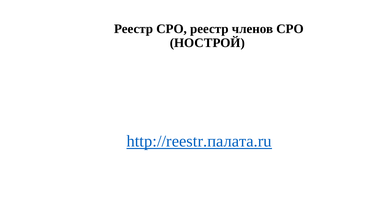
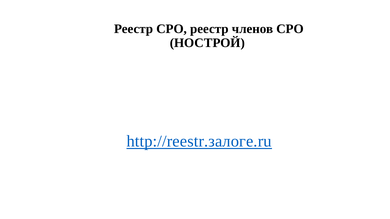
http://reestr.палата.ru: http://reestr.палата.ru -> http://reestr.залоге.ru
